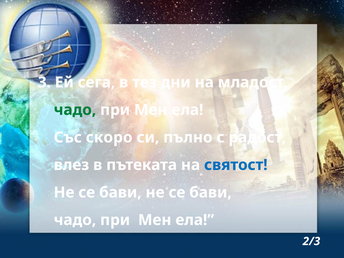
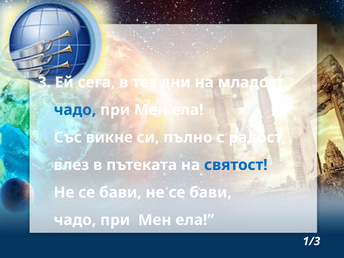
чадо at (75, 110) colour: green -> blue
скоро: скоро -> викне
2/3: 2/3 -> 1/3
